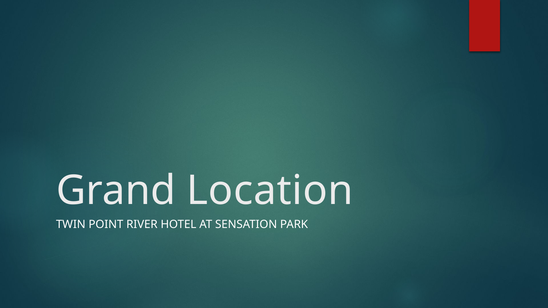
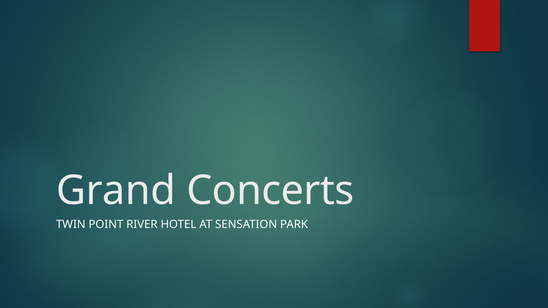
Location: Location -> Concerts
